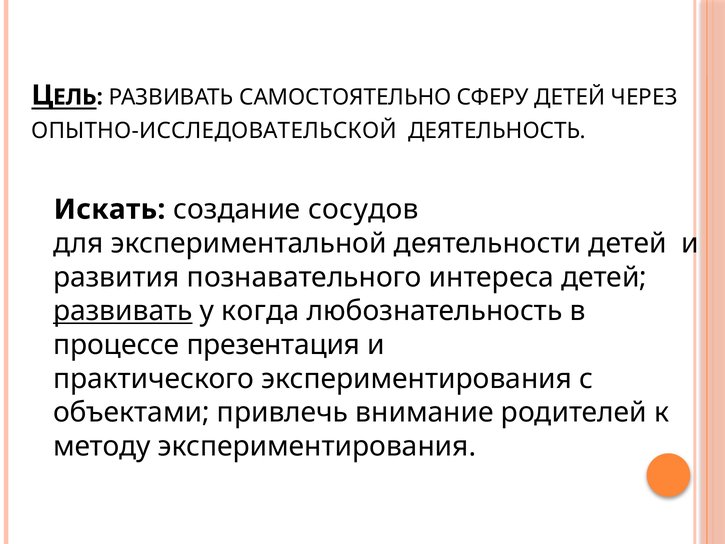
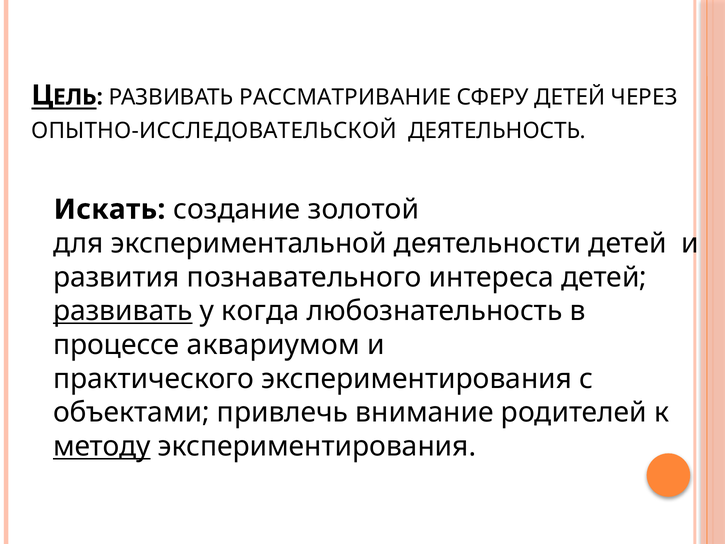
САМОСТОЯТЕЛЬНО: САМОСТОЯТЕЛЬНО -> РАССМАТРИВАНИЕ
сосудов: сосудов -> золотой
презентация: презентация -> аквариумом
методу underline: none -> present
